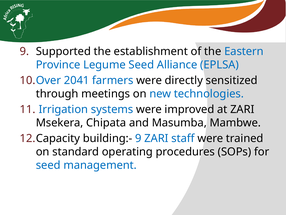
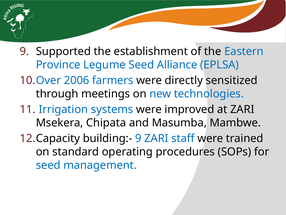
2041: 2041 -> 2006
